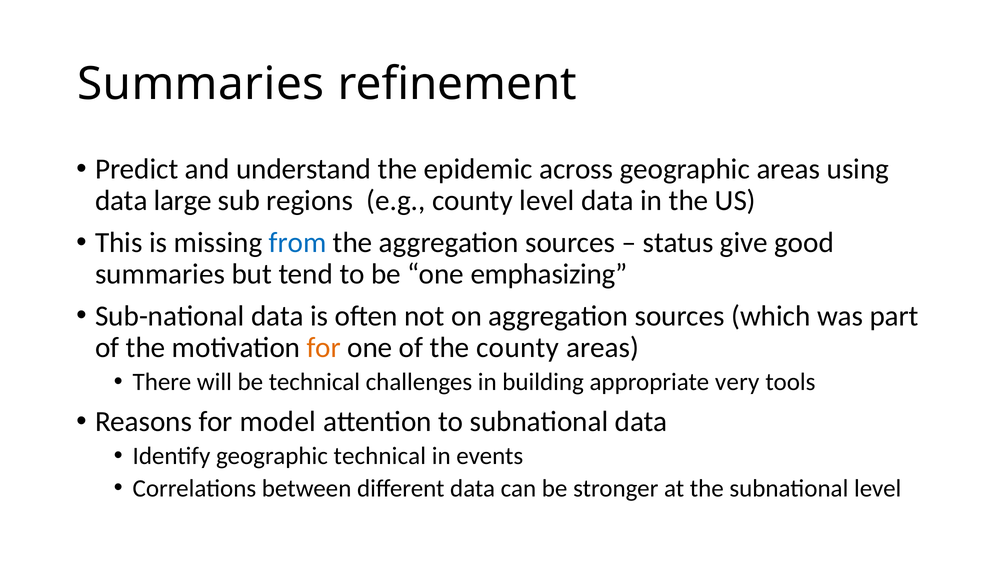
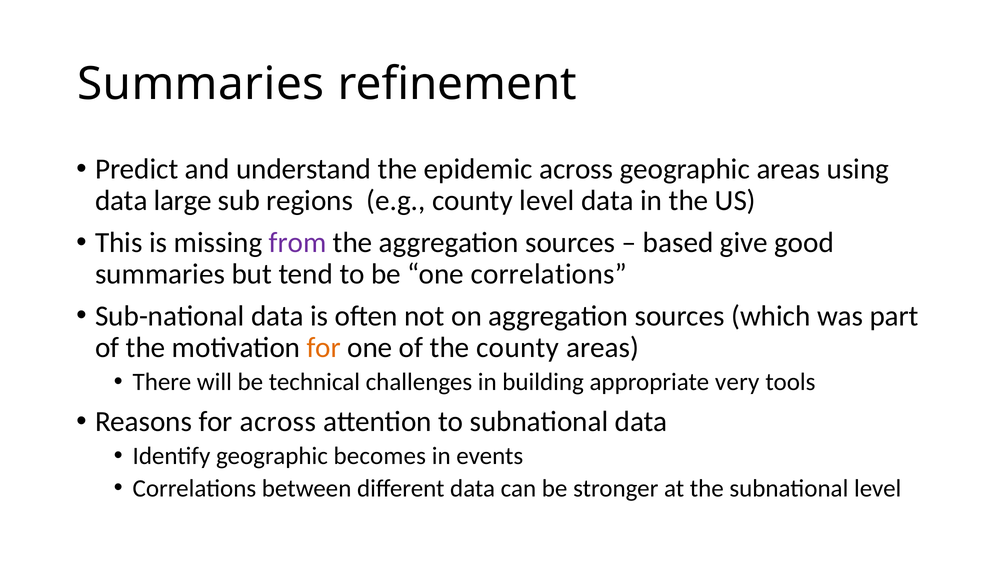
from colour: blue -> purple
status: status -> based
one emphasizing: emphasizing -> correlations
for model: model -> across
geographic technical: technical -> becomes
